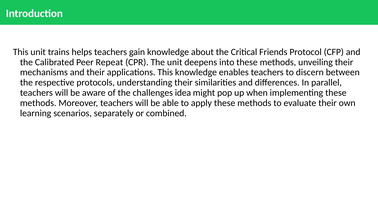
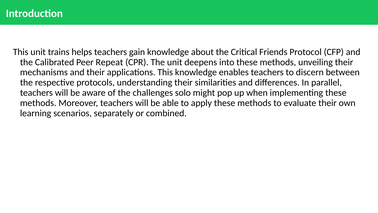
idea: idea -> solo
